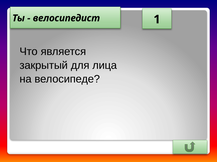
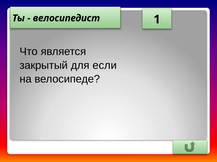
лица: лица -> если
